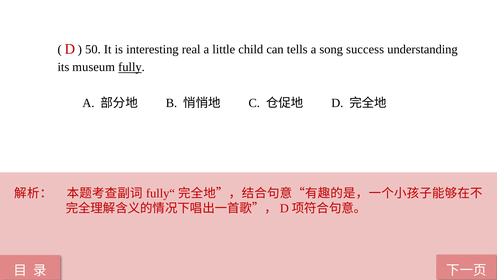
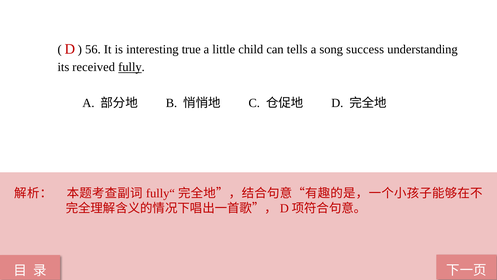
50: 50 -> 56
real: real -> true
museum: museum -> received
